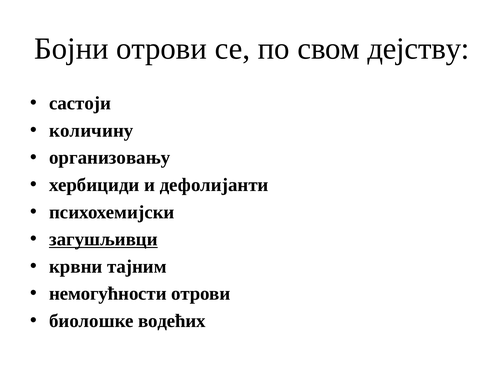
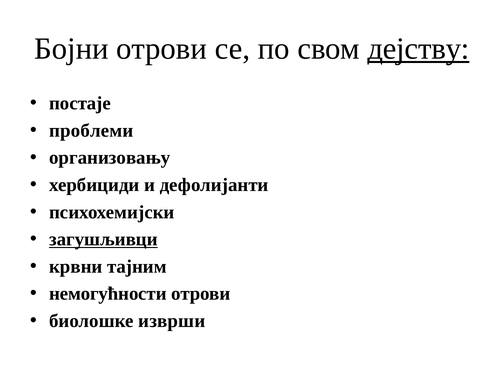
дејству underline: none -> present
састоји: састоји -> постаје
количину: количину -> проблеми
водећих: водећих -> изврши
